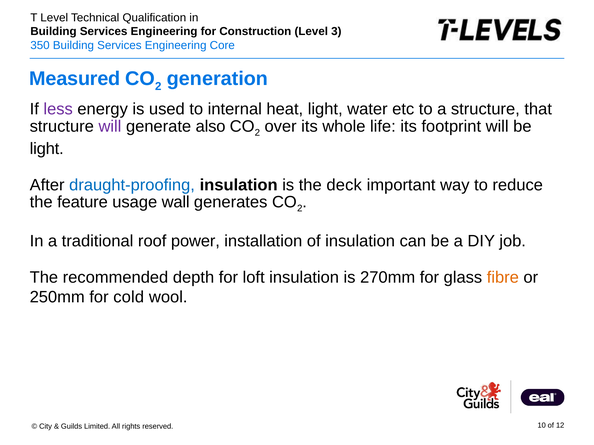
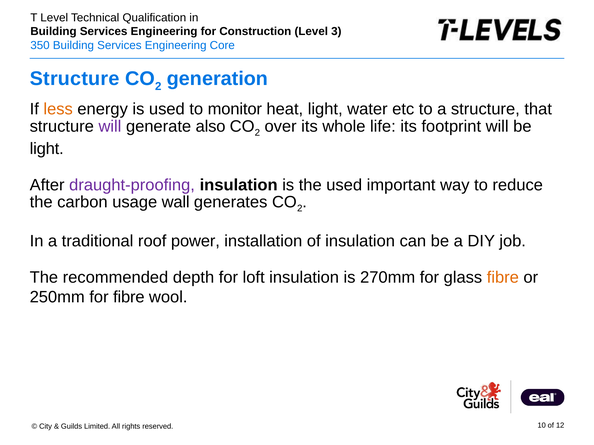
Measured at (75, 79): Measured -> Structure
less colour: purple -> orange
internal: internal -> monitor
draught-proofing colour: blue -> purple
the deck: deck -> used
feature: feature -> carbon
for cold: cold -> fibre
